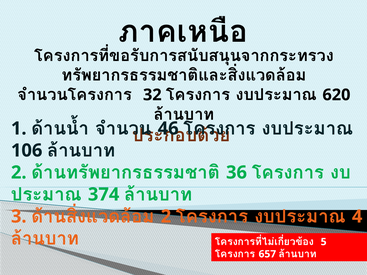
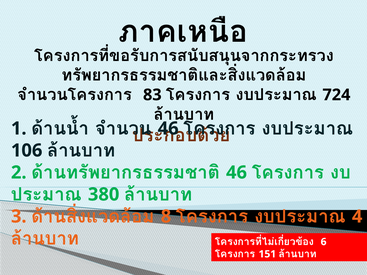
32: 32 -> 83
620: 620 -> 724
36 at (236, 173): 36 -> 46
374: 374 -> 380
2 at (166, 217): 2 -> 8
5: 5 -> 6
657: 657 -> 151
